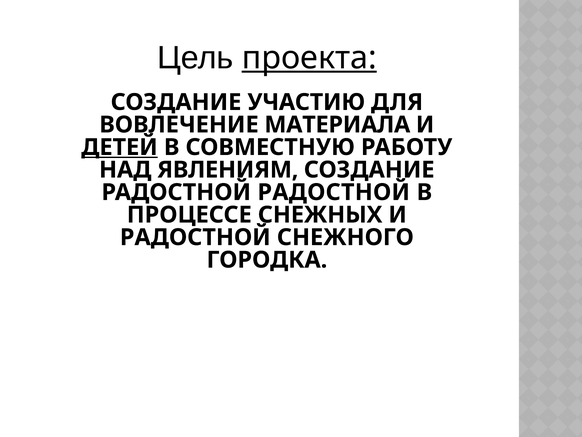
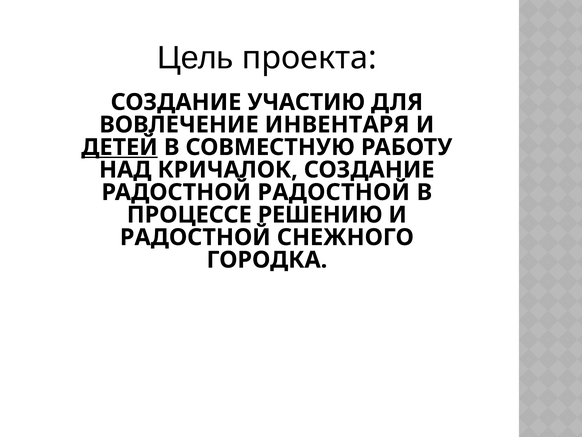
проекта underline: present -> none
МАТЕРИАЛА: МАТЕРИАЛА -> ИНВЕНТАРЯ
ЯВЛЕНИЯМ: ЯВЛЕНИЯМ -> КРИЧАЛОК
СНЕЖНЫХ: СНЕЖНЫХ -> РЕШЕНИЮ
